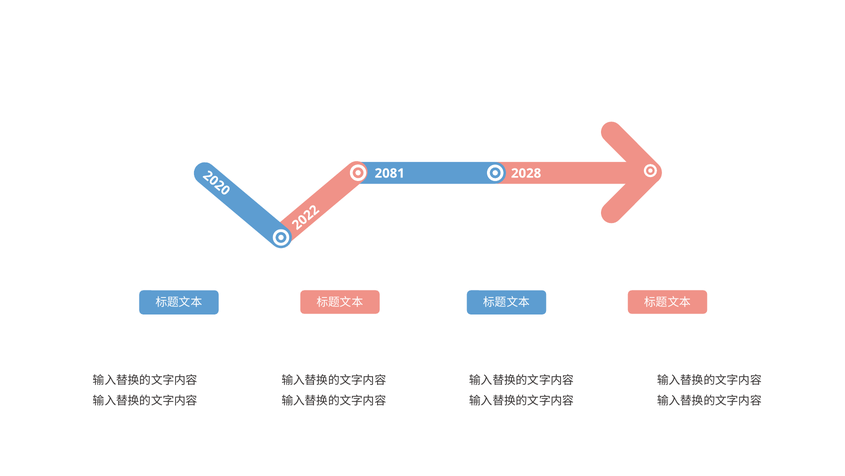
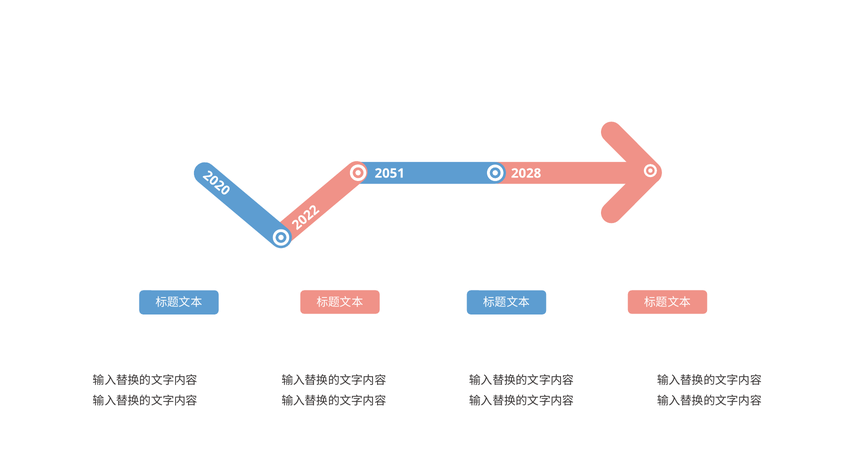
2081: 2081 -> 2051
